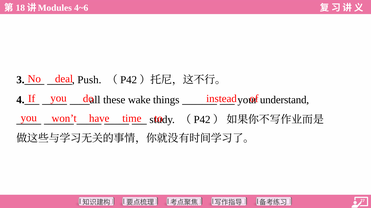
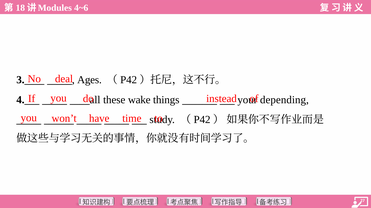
Push: Push -> Ages
understand: understand -> depending
